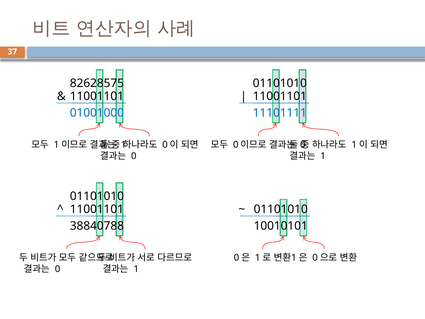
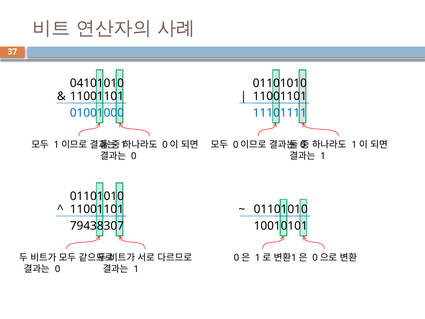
82628575: 82628575 -> 04101010
38840788: 38840788 -> 79438307
